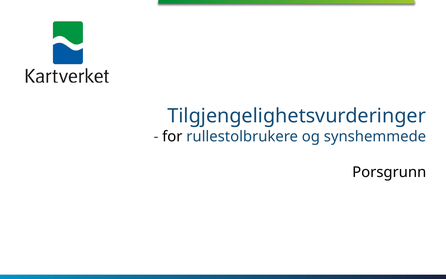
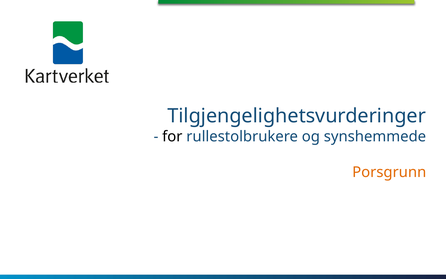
Porsgrunn colour: black -> orange
